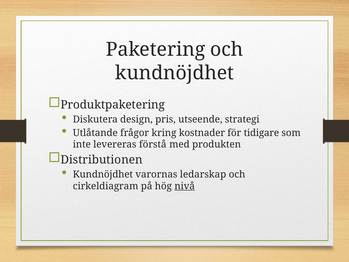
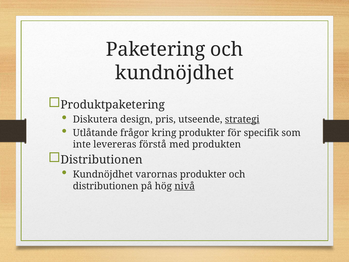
strategi underline: none -> present
kring kostnader: kostnader -> produkter
tidigare: tidigare -> specifik
varornas ledarskap: ledarskap -> produkter
cirkeldiagram at (106, 186): cirkeldiagram -> distributionen
